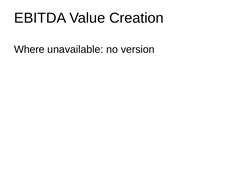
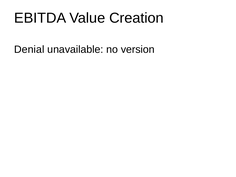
Where: Where -> Denial
